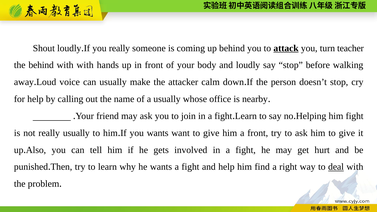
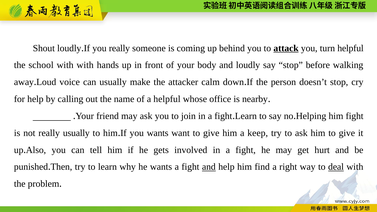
turn teacher: teacher -> helpful
the behind: behind -> school
a usually: usually -> helpful
a front: front -> keep
and at (209, 167) underline: none -> present
